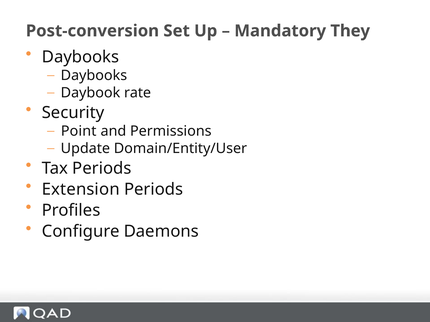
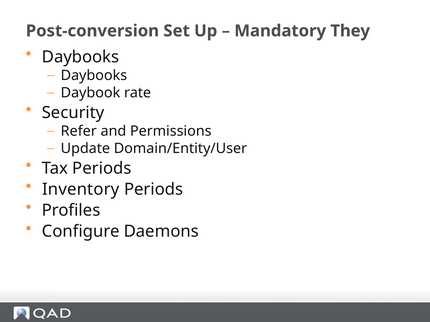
Point: Point -> Refer
Extension: Extension -> Inventory
